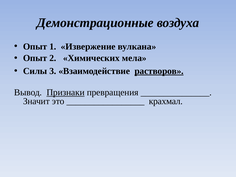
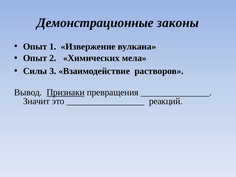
воздуха: воздуха -> законы
растворов underline: present -> none
крахмал: крахмал -> реакций
